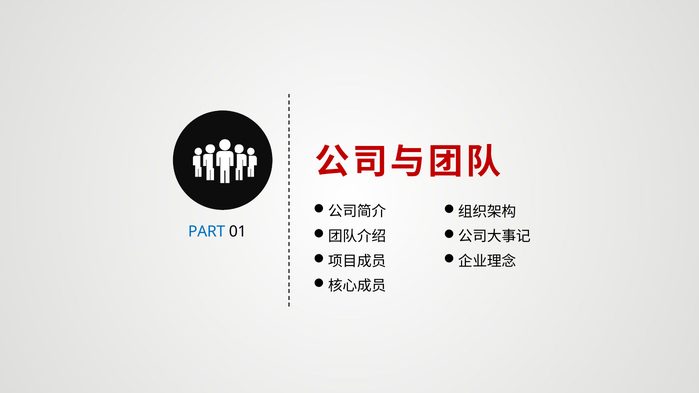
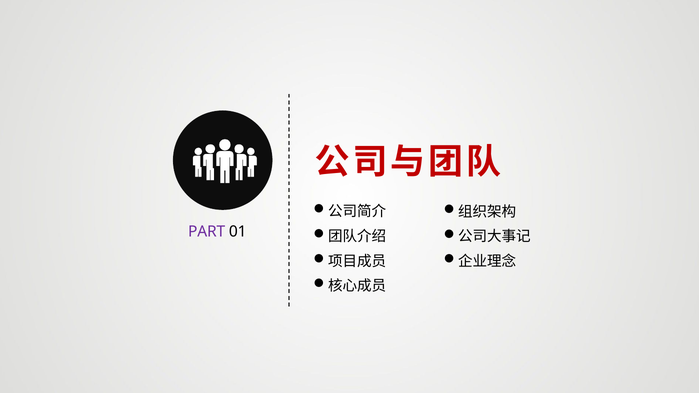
PART colour: blue -> purple
